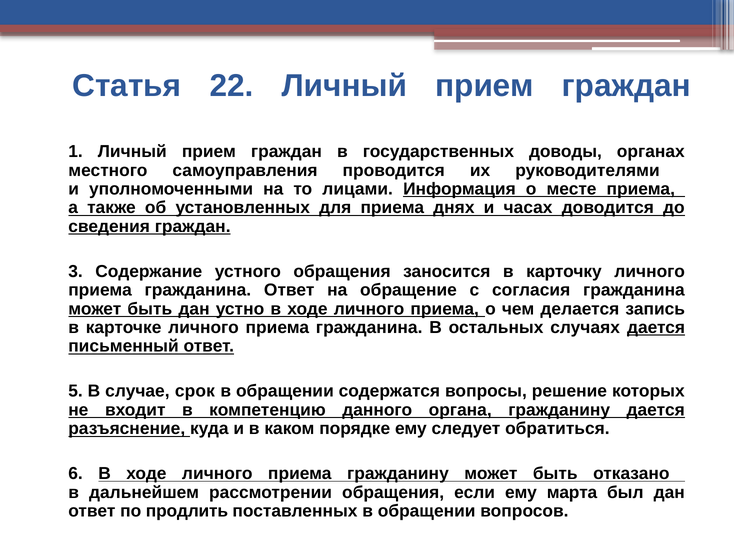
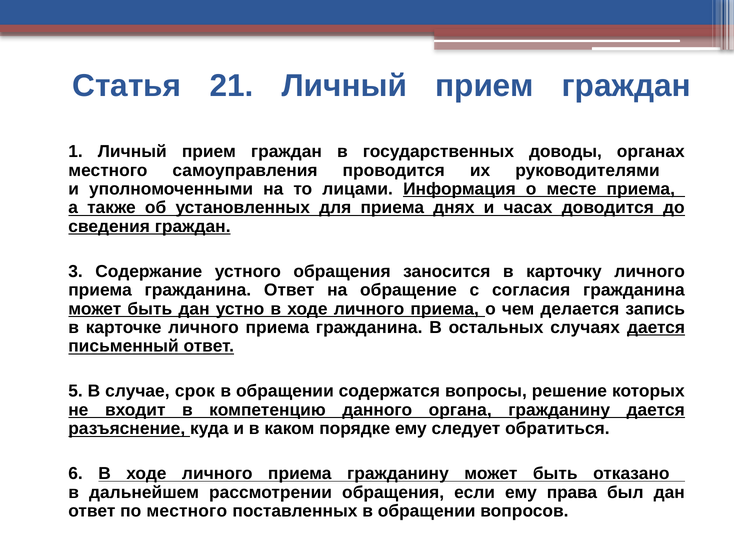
22: 22 -> 21
марта: марта -> права
по продлить: продлить -> местного
